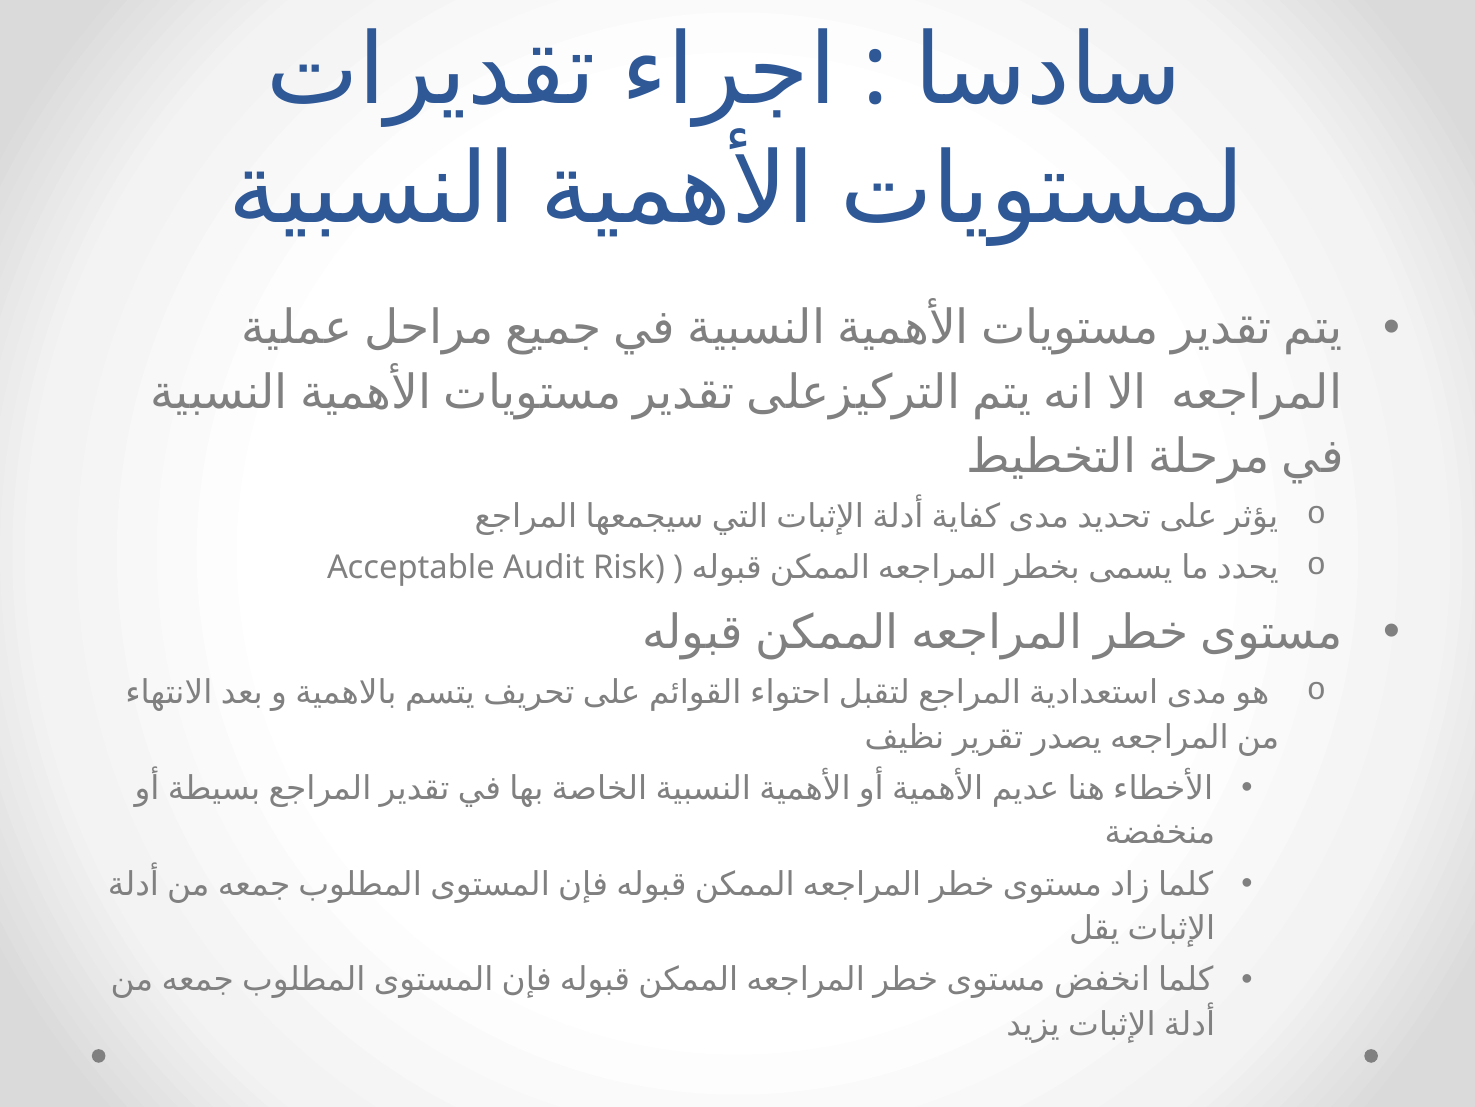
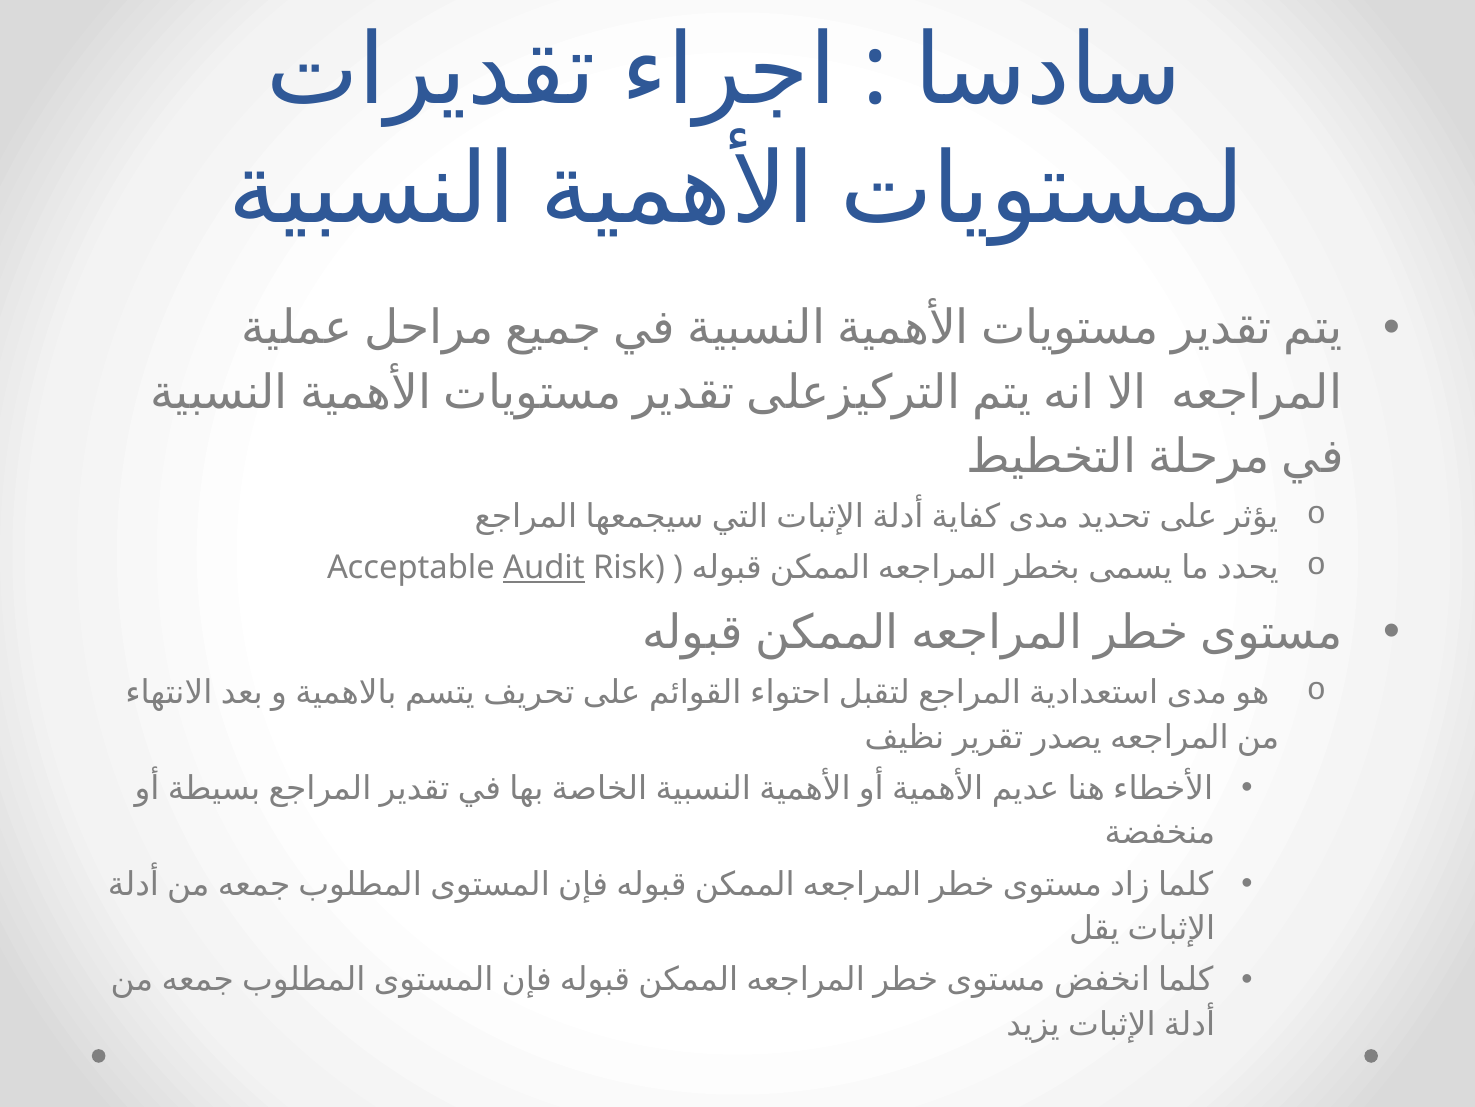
Audit underline: none -> present
